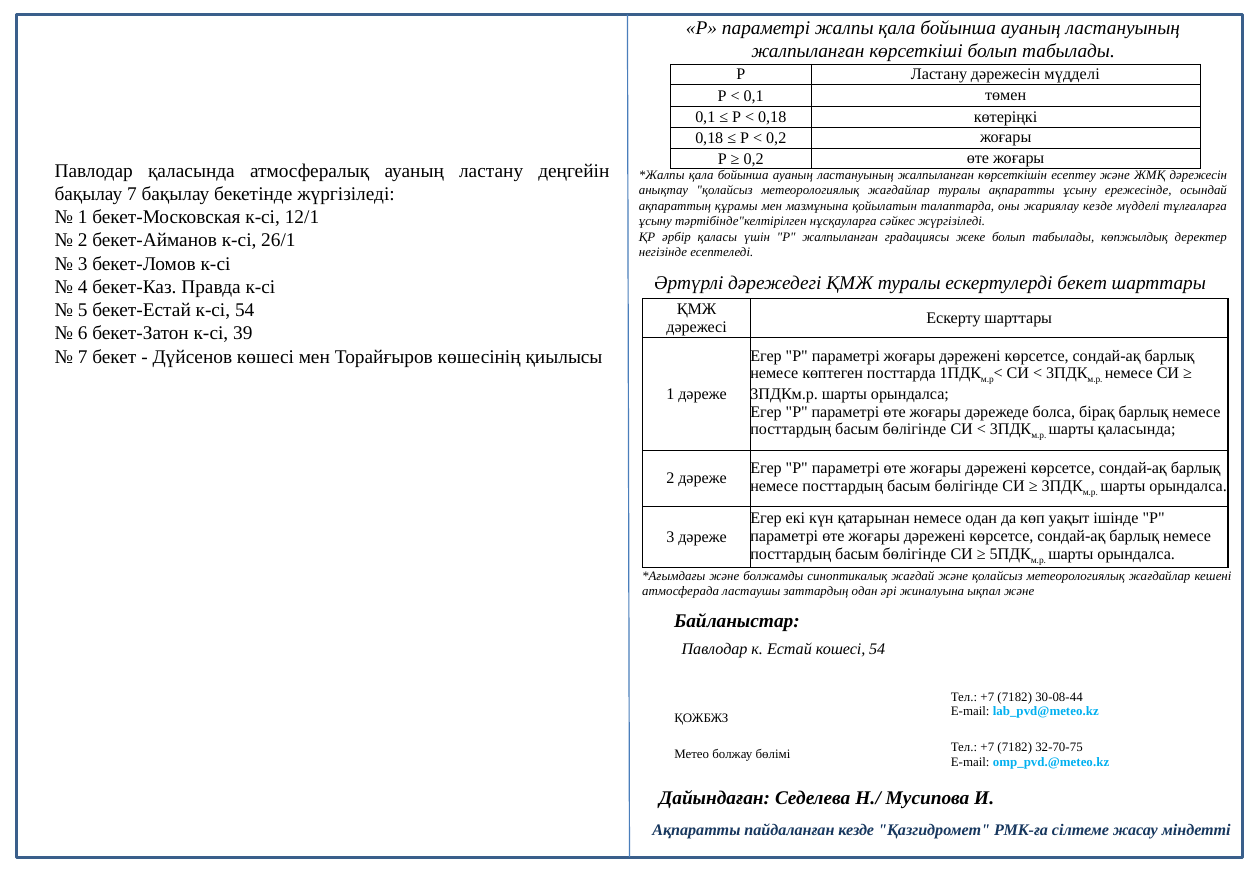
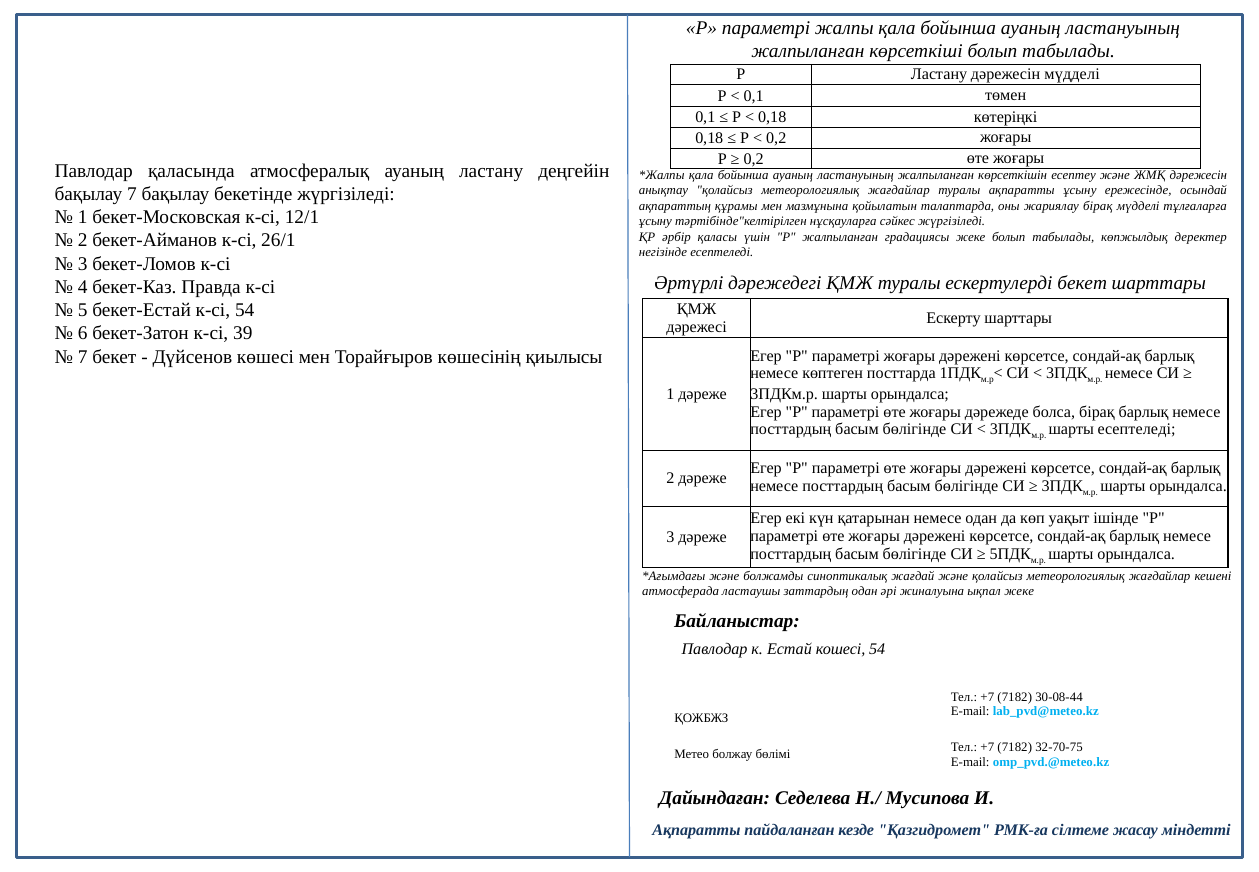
жариялау кезде: кезде -> бірақ
шарты қаласында: қаласында -> есептеледі
ықпал және: және -> жеке
